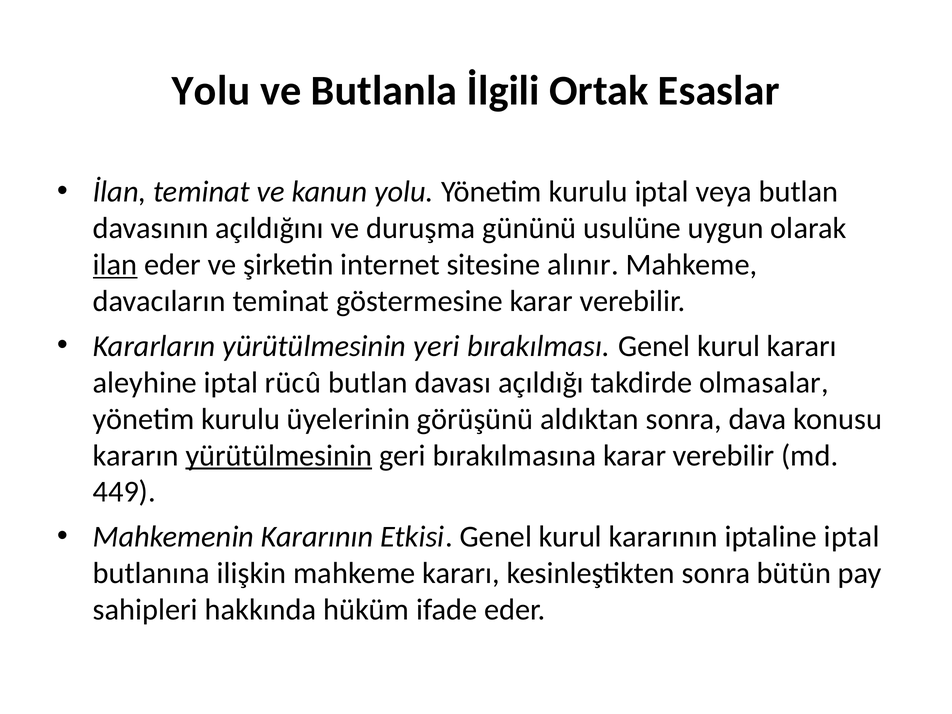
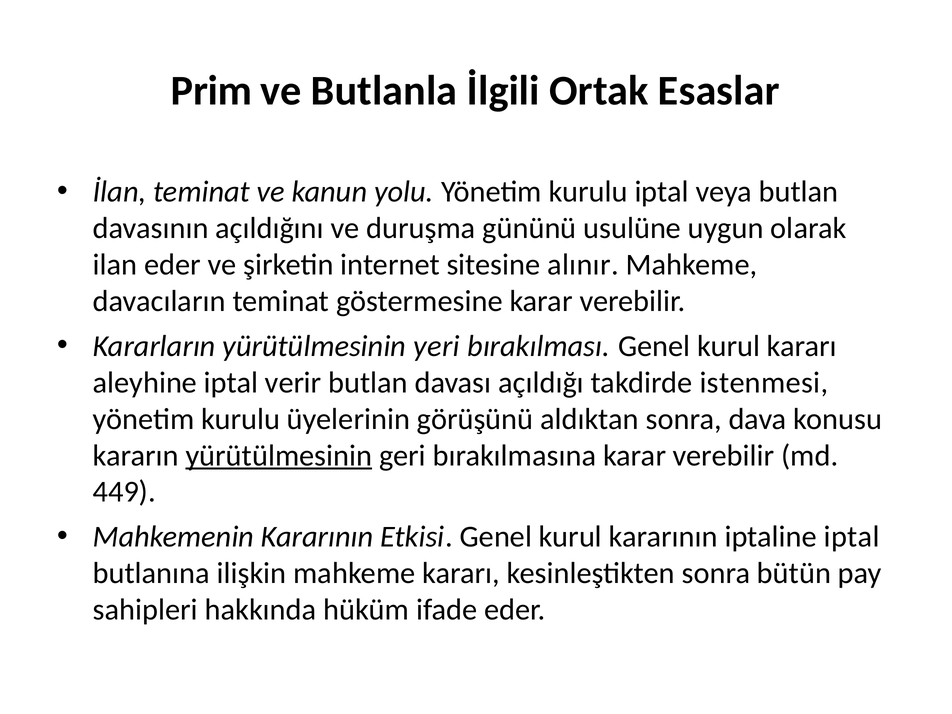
Yolu at (211, 91): Yolu -> Prim
ilan underline: present -> none
rücû: rücû -> verir
olmasalar: olmasalar -> istenmesi
